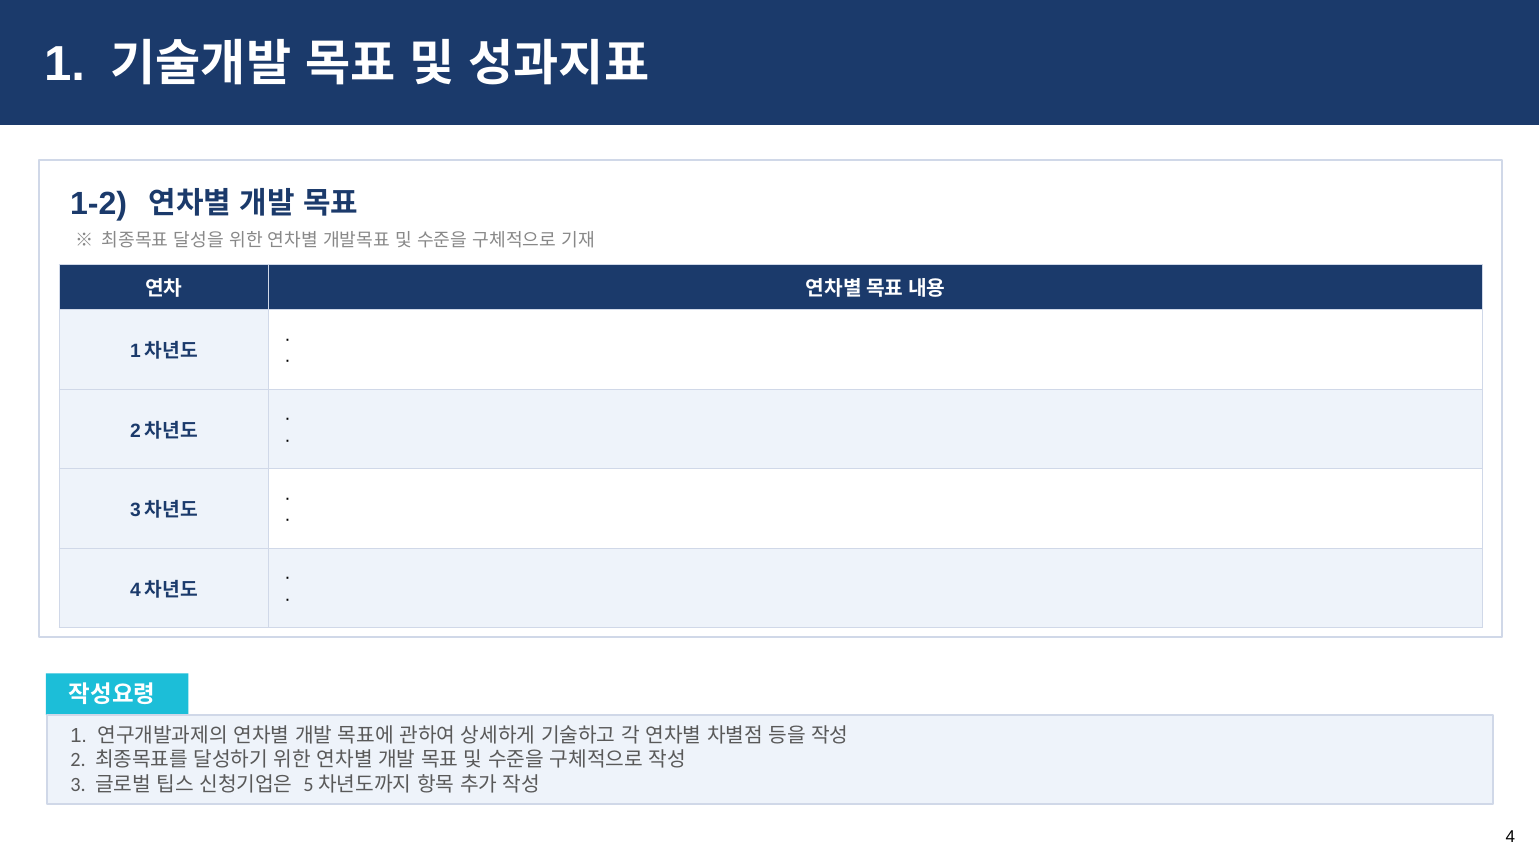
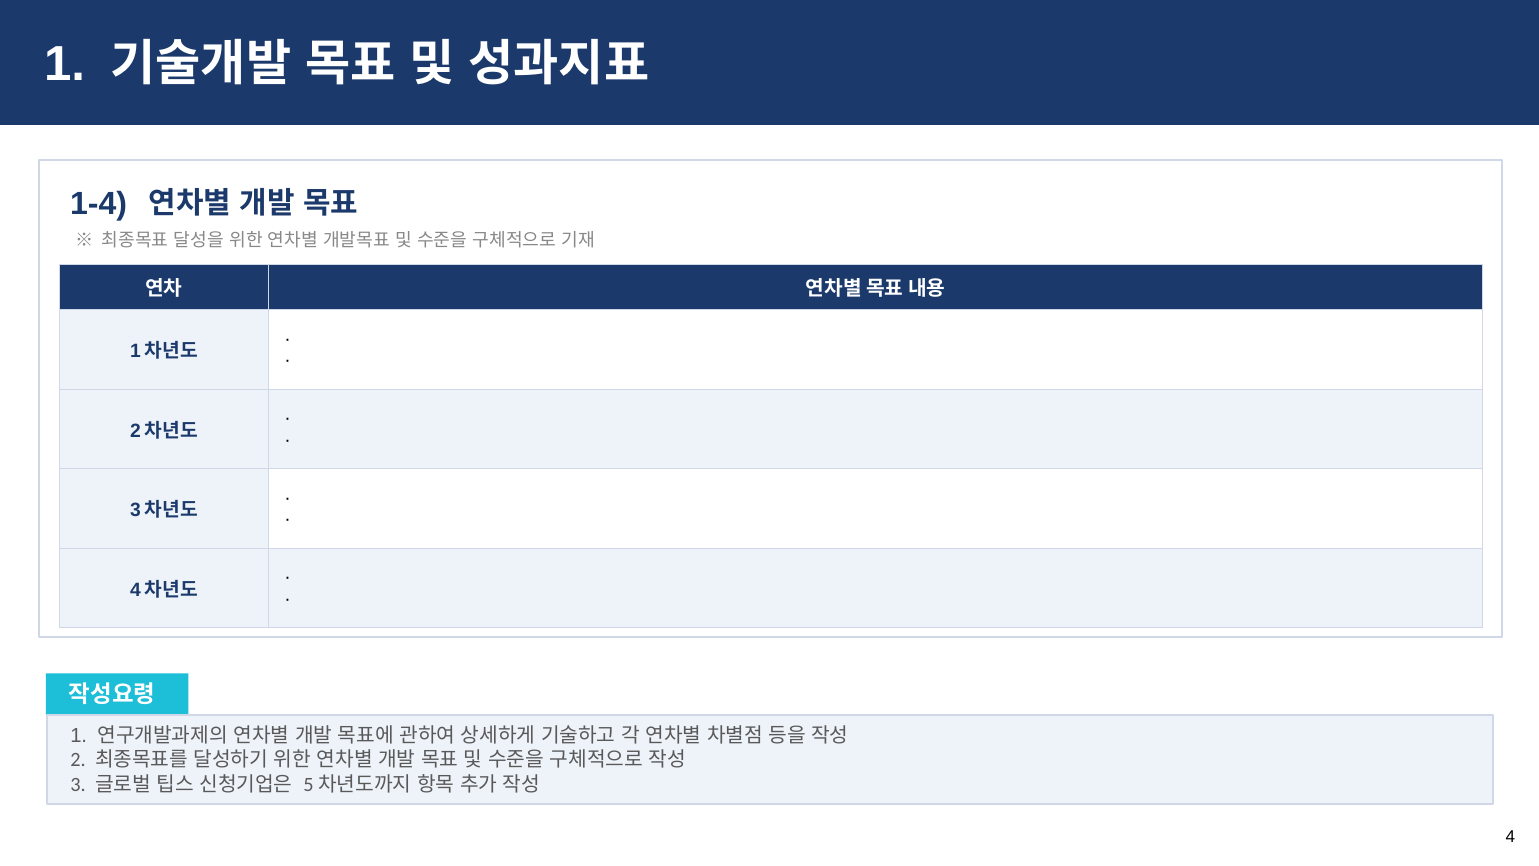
1-2: 1-2 -> 1-4
